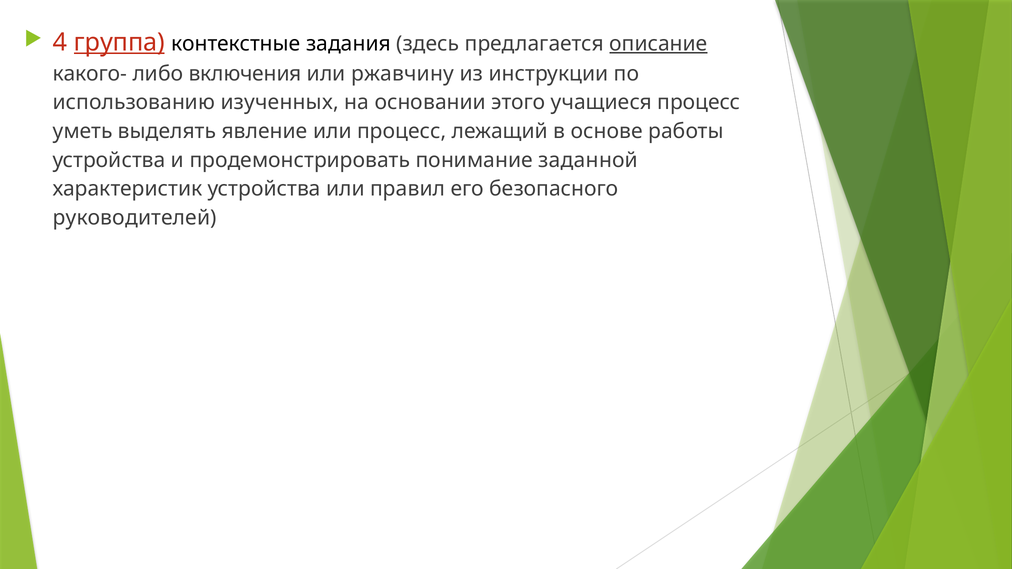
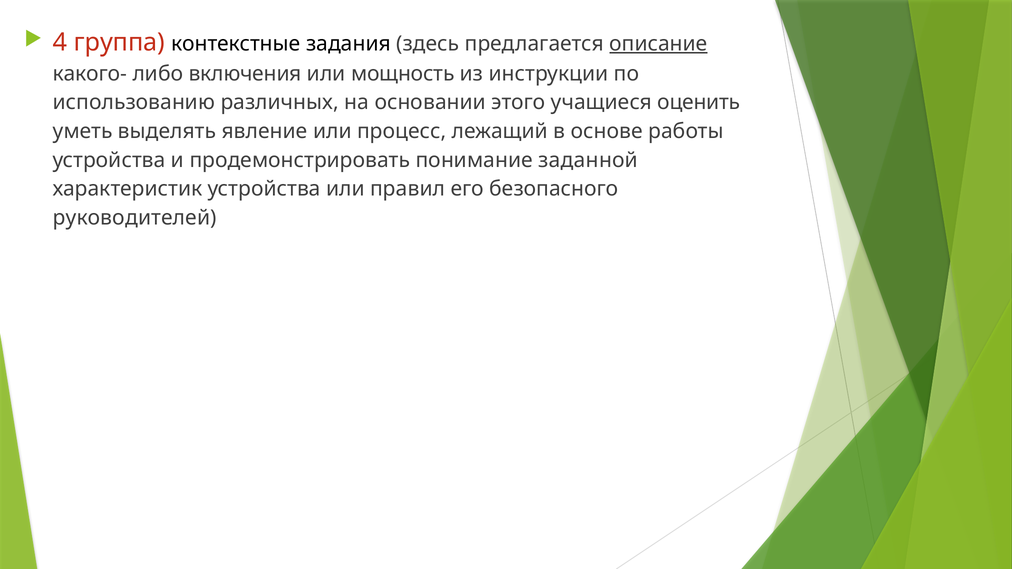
группа underline: present -> none
ржавчину: ржавчину -> мощность
изученных: изученных -> различных
учащиеся процесс: процесс -> оценить
